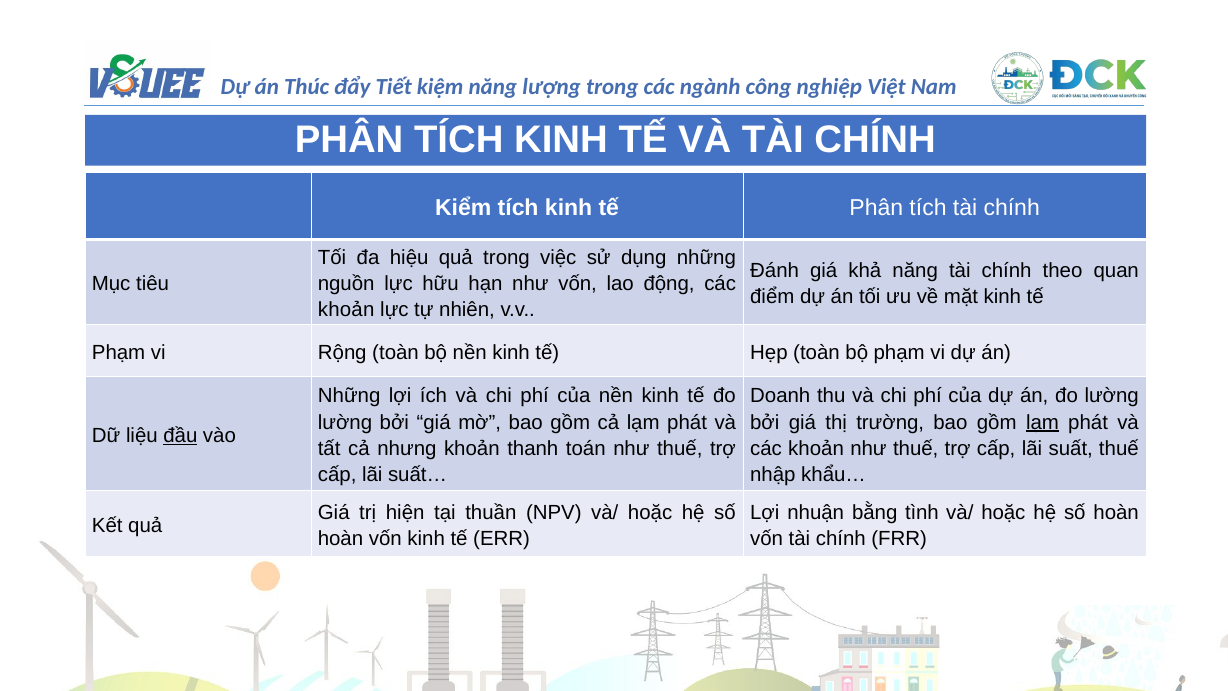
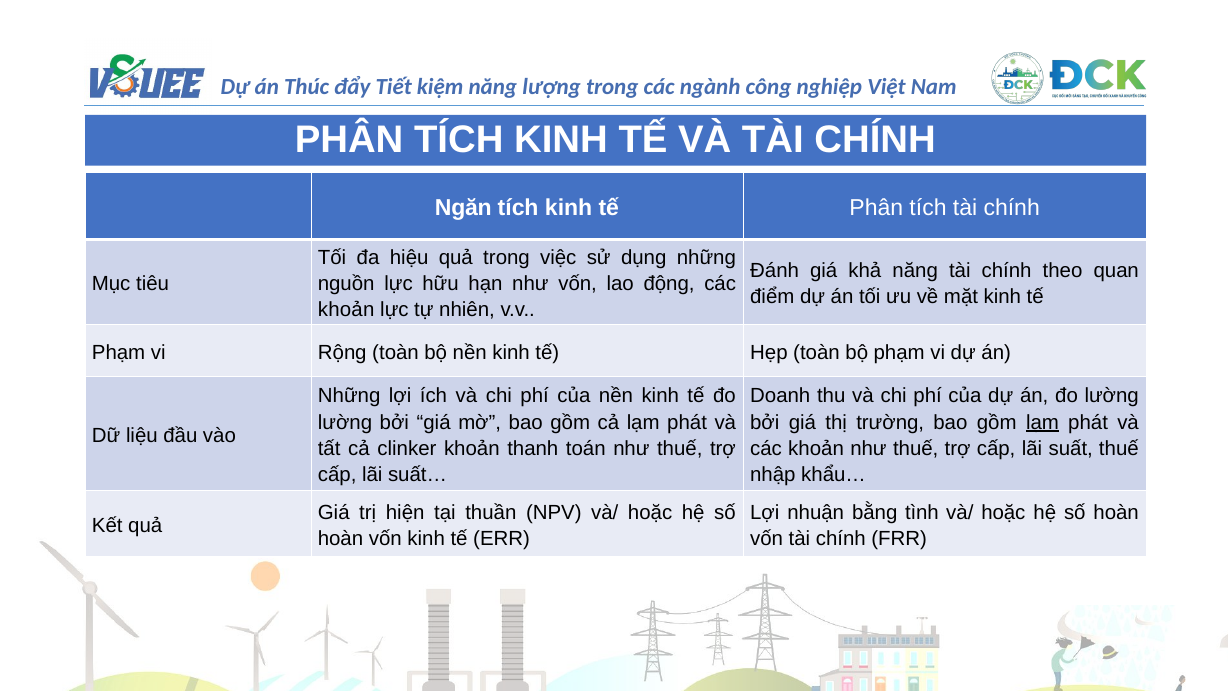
Kiểm: Kiểm -> Ngăn
đầu underline: present -> none
nhưng: nhưng -> clinker
